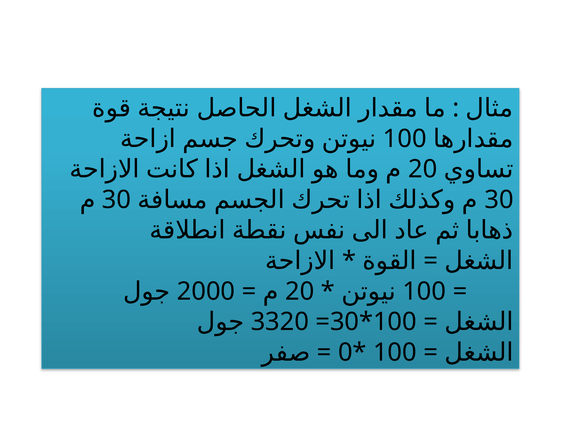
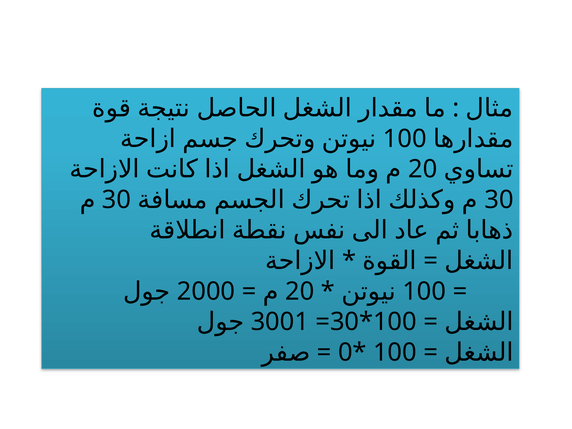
3320: 3320 -> 3001
